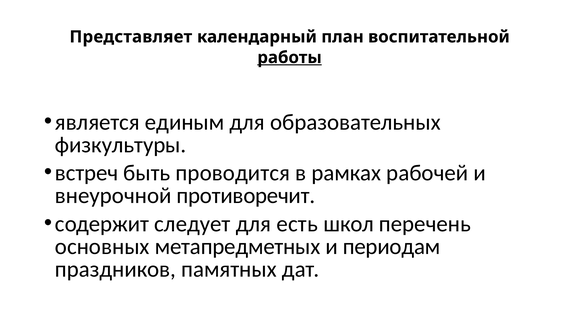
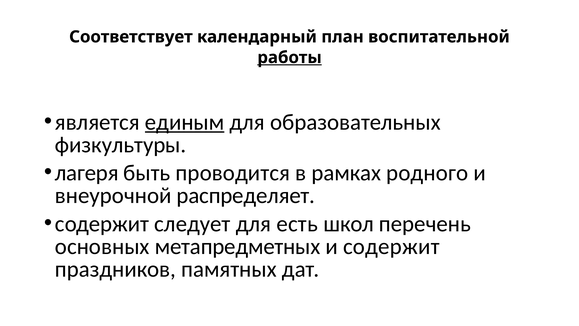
Представляет: Представляет -> Соответствует
единым underline: none -> present
встреч: встреч -> лагеря
рабочей: рабочей -> родного
противоречит: противоречит -> распределяет
и периодам: периодам -> содержит
